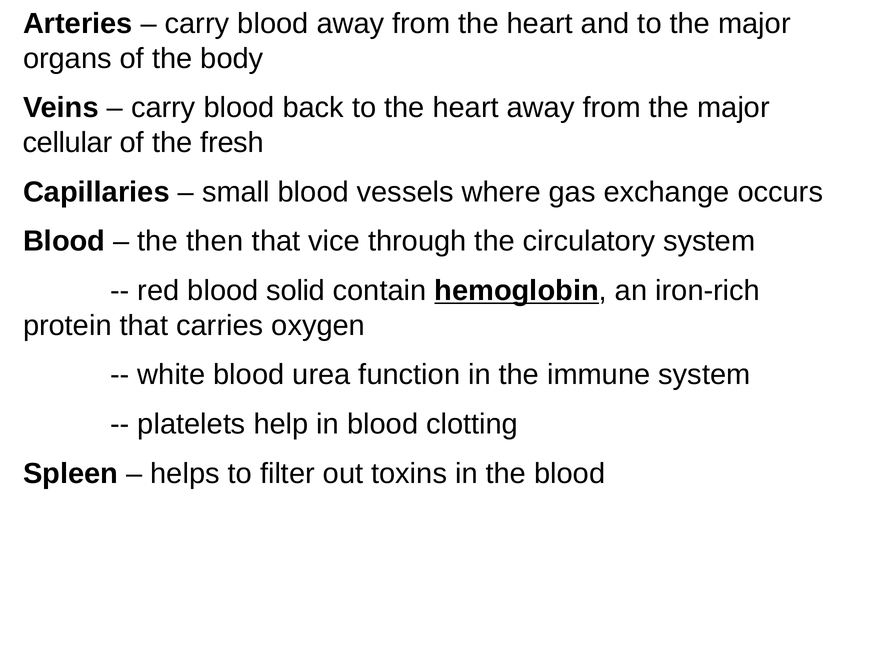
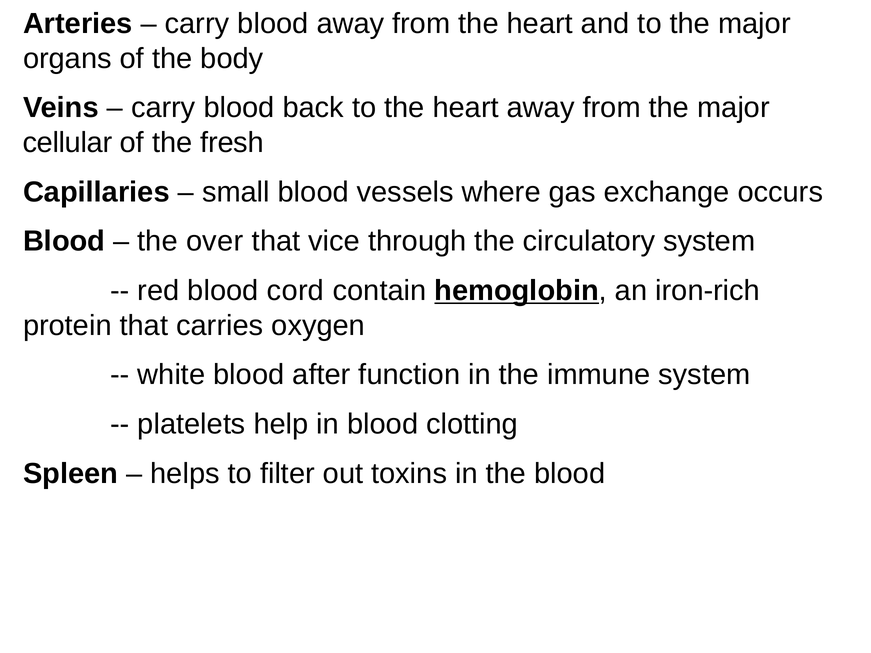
then: then -> over
solid: solid -> cord
urea: urea -> after
